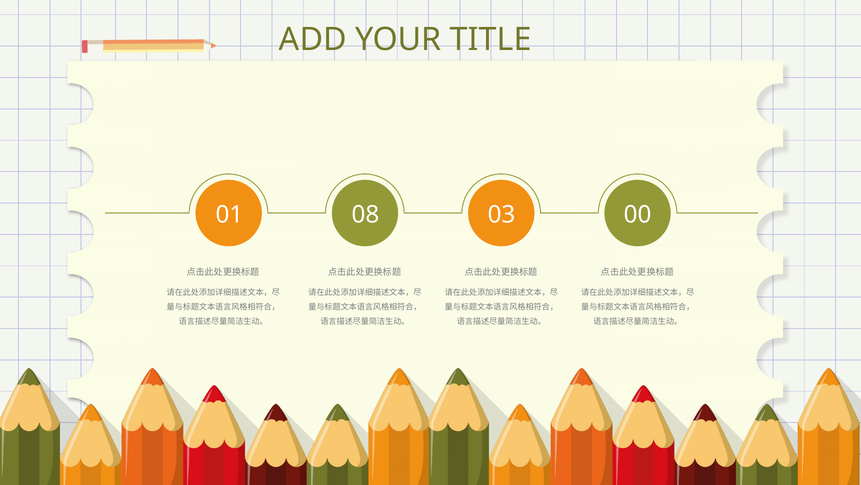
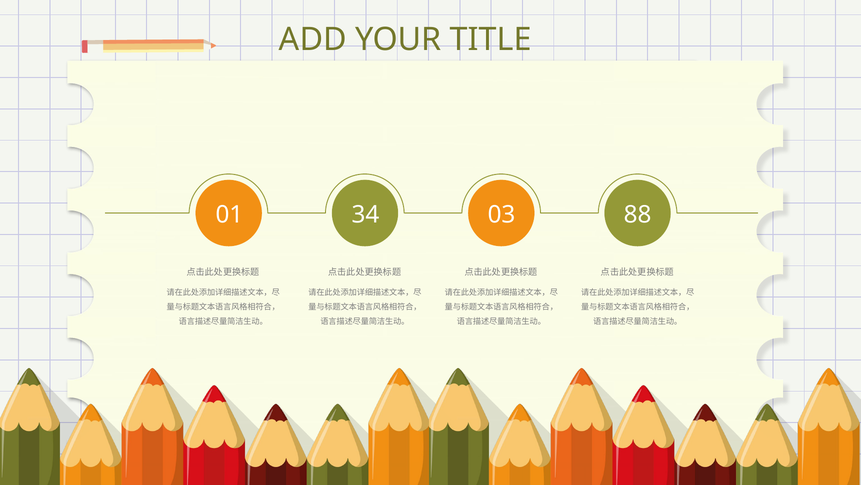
08: 08 -> 34
00: 00 -> 88
